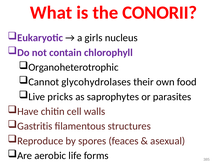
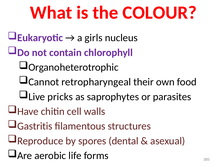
CONORII: CONORII -> COLOUR
glycohydrolases: glycohydrolases -> retropharyngeal
feaces: feaces -> dental
